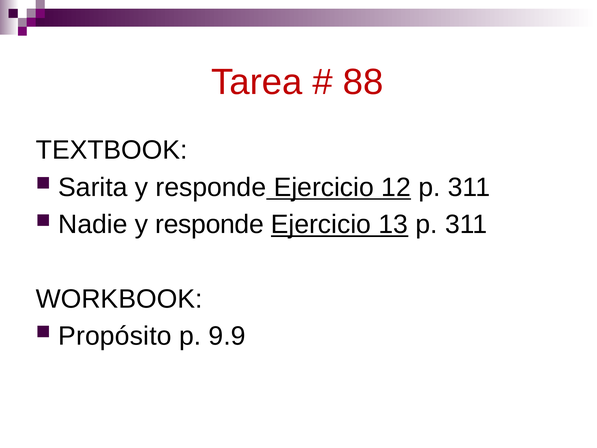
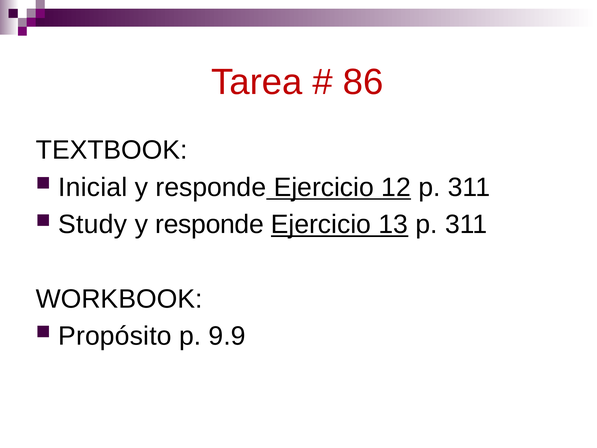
88: 88 -> 86
Sarita: Sarita -> Inicial
Nadie: Nadie -> Study
